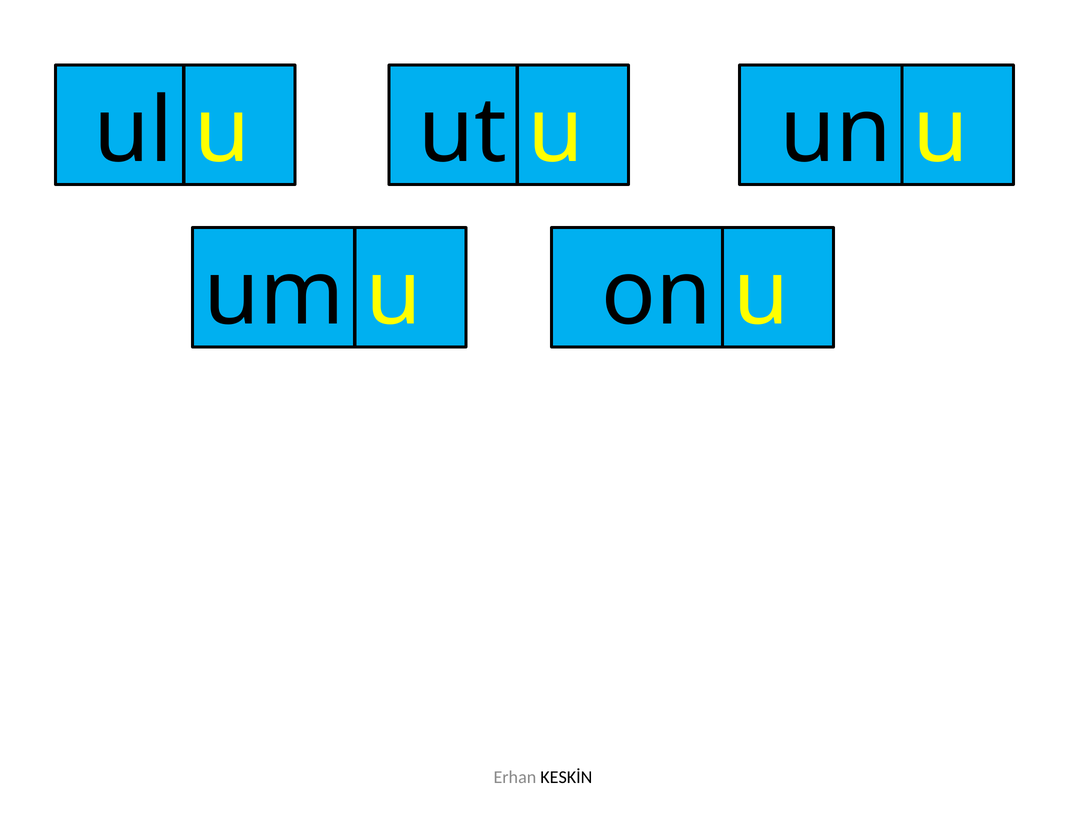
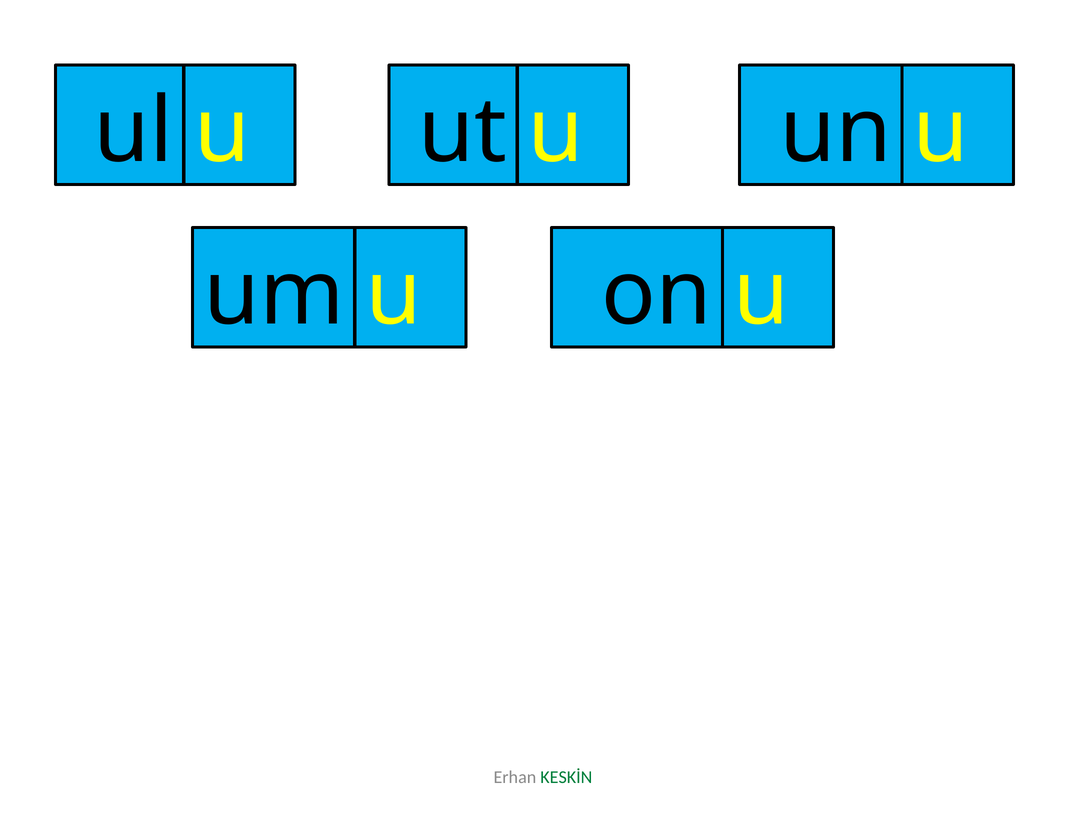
KESKİN colour: black -> green
